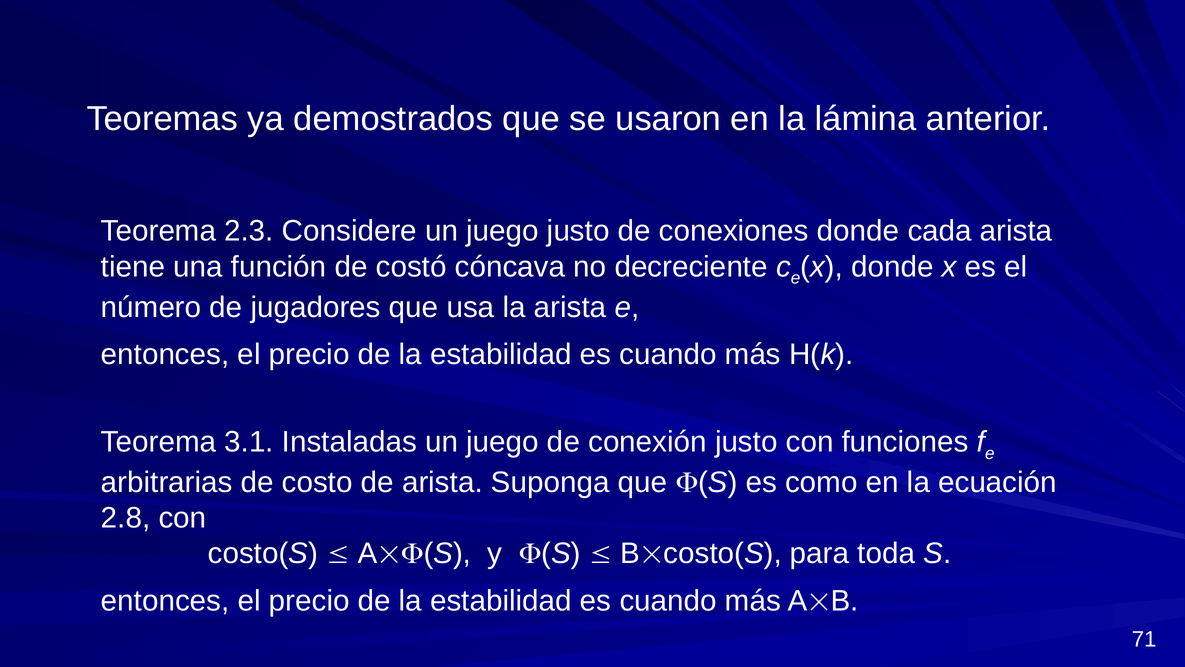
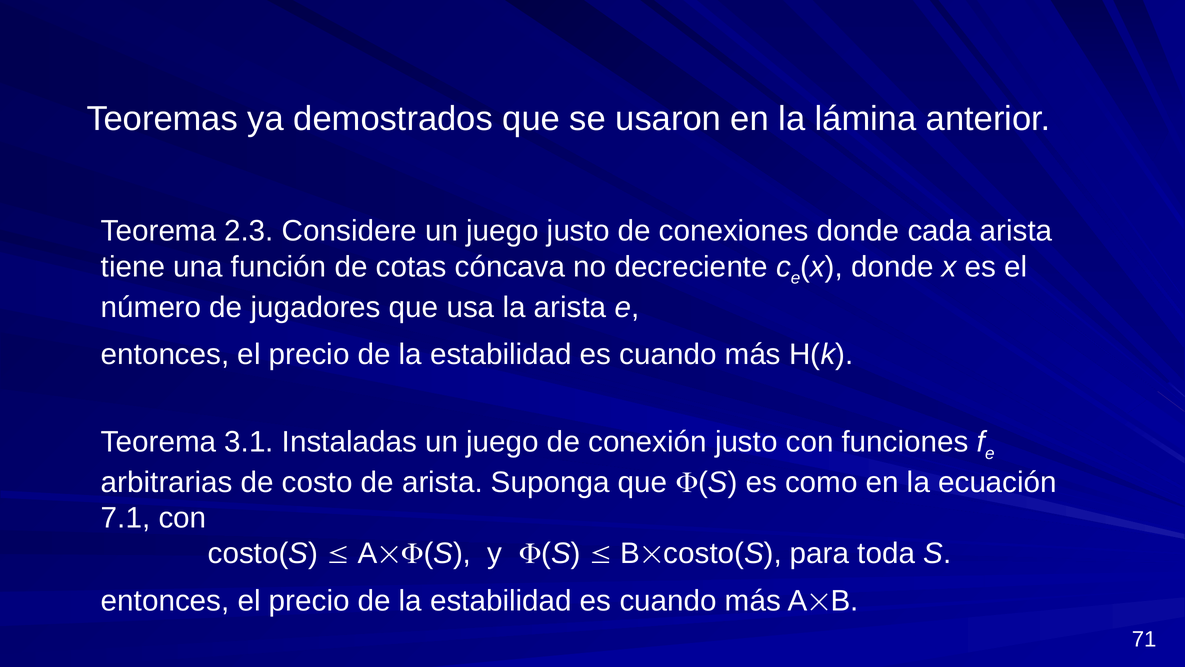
costó: costó -> cotas
2.8: 2.8 -> 7.1
